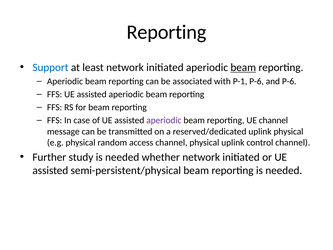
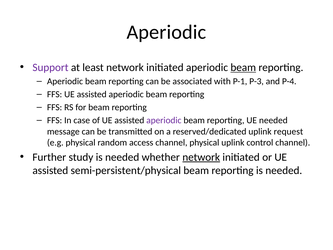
Reporting at (167, 32): Reporting -> Aperiodic
Support colour: blue -> purple
P-1 P-6: P-6 -> P-3
and P-6: P-6 -> P-4
UE channel: channel -> needed
uplink physical: physical -> request
network at (201, 157) underline: none -> present
